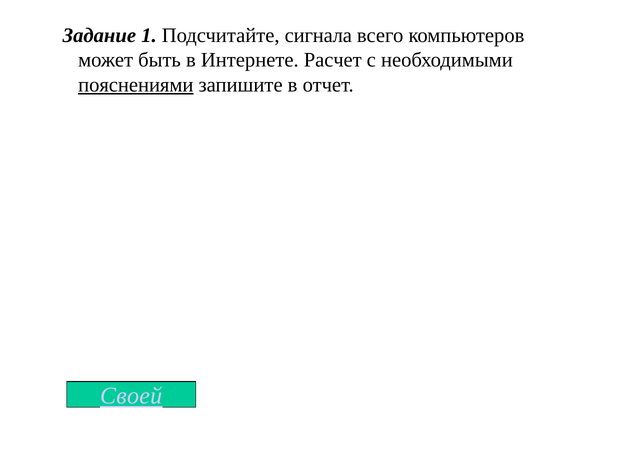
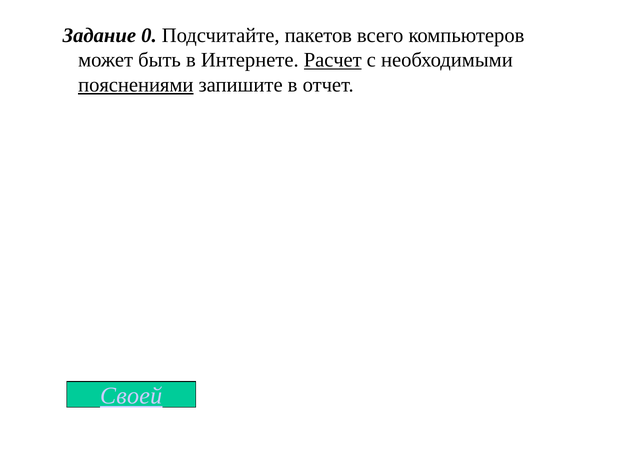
1: 1 -> 0
сигнала: сигнала -> пакетов
Расчет underline: none -> present
